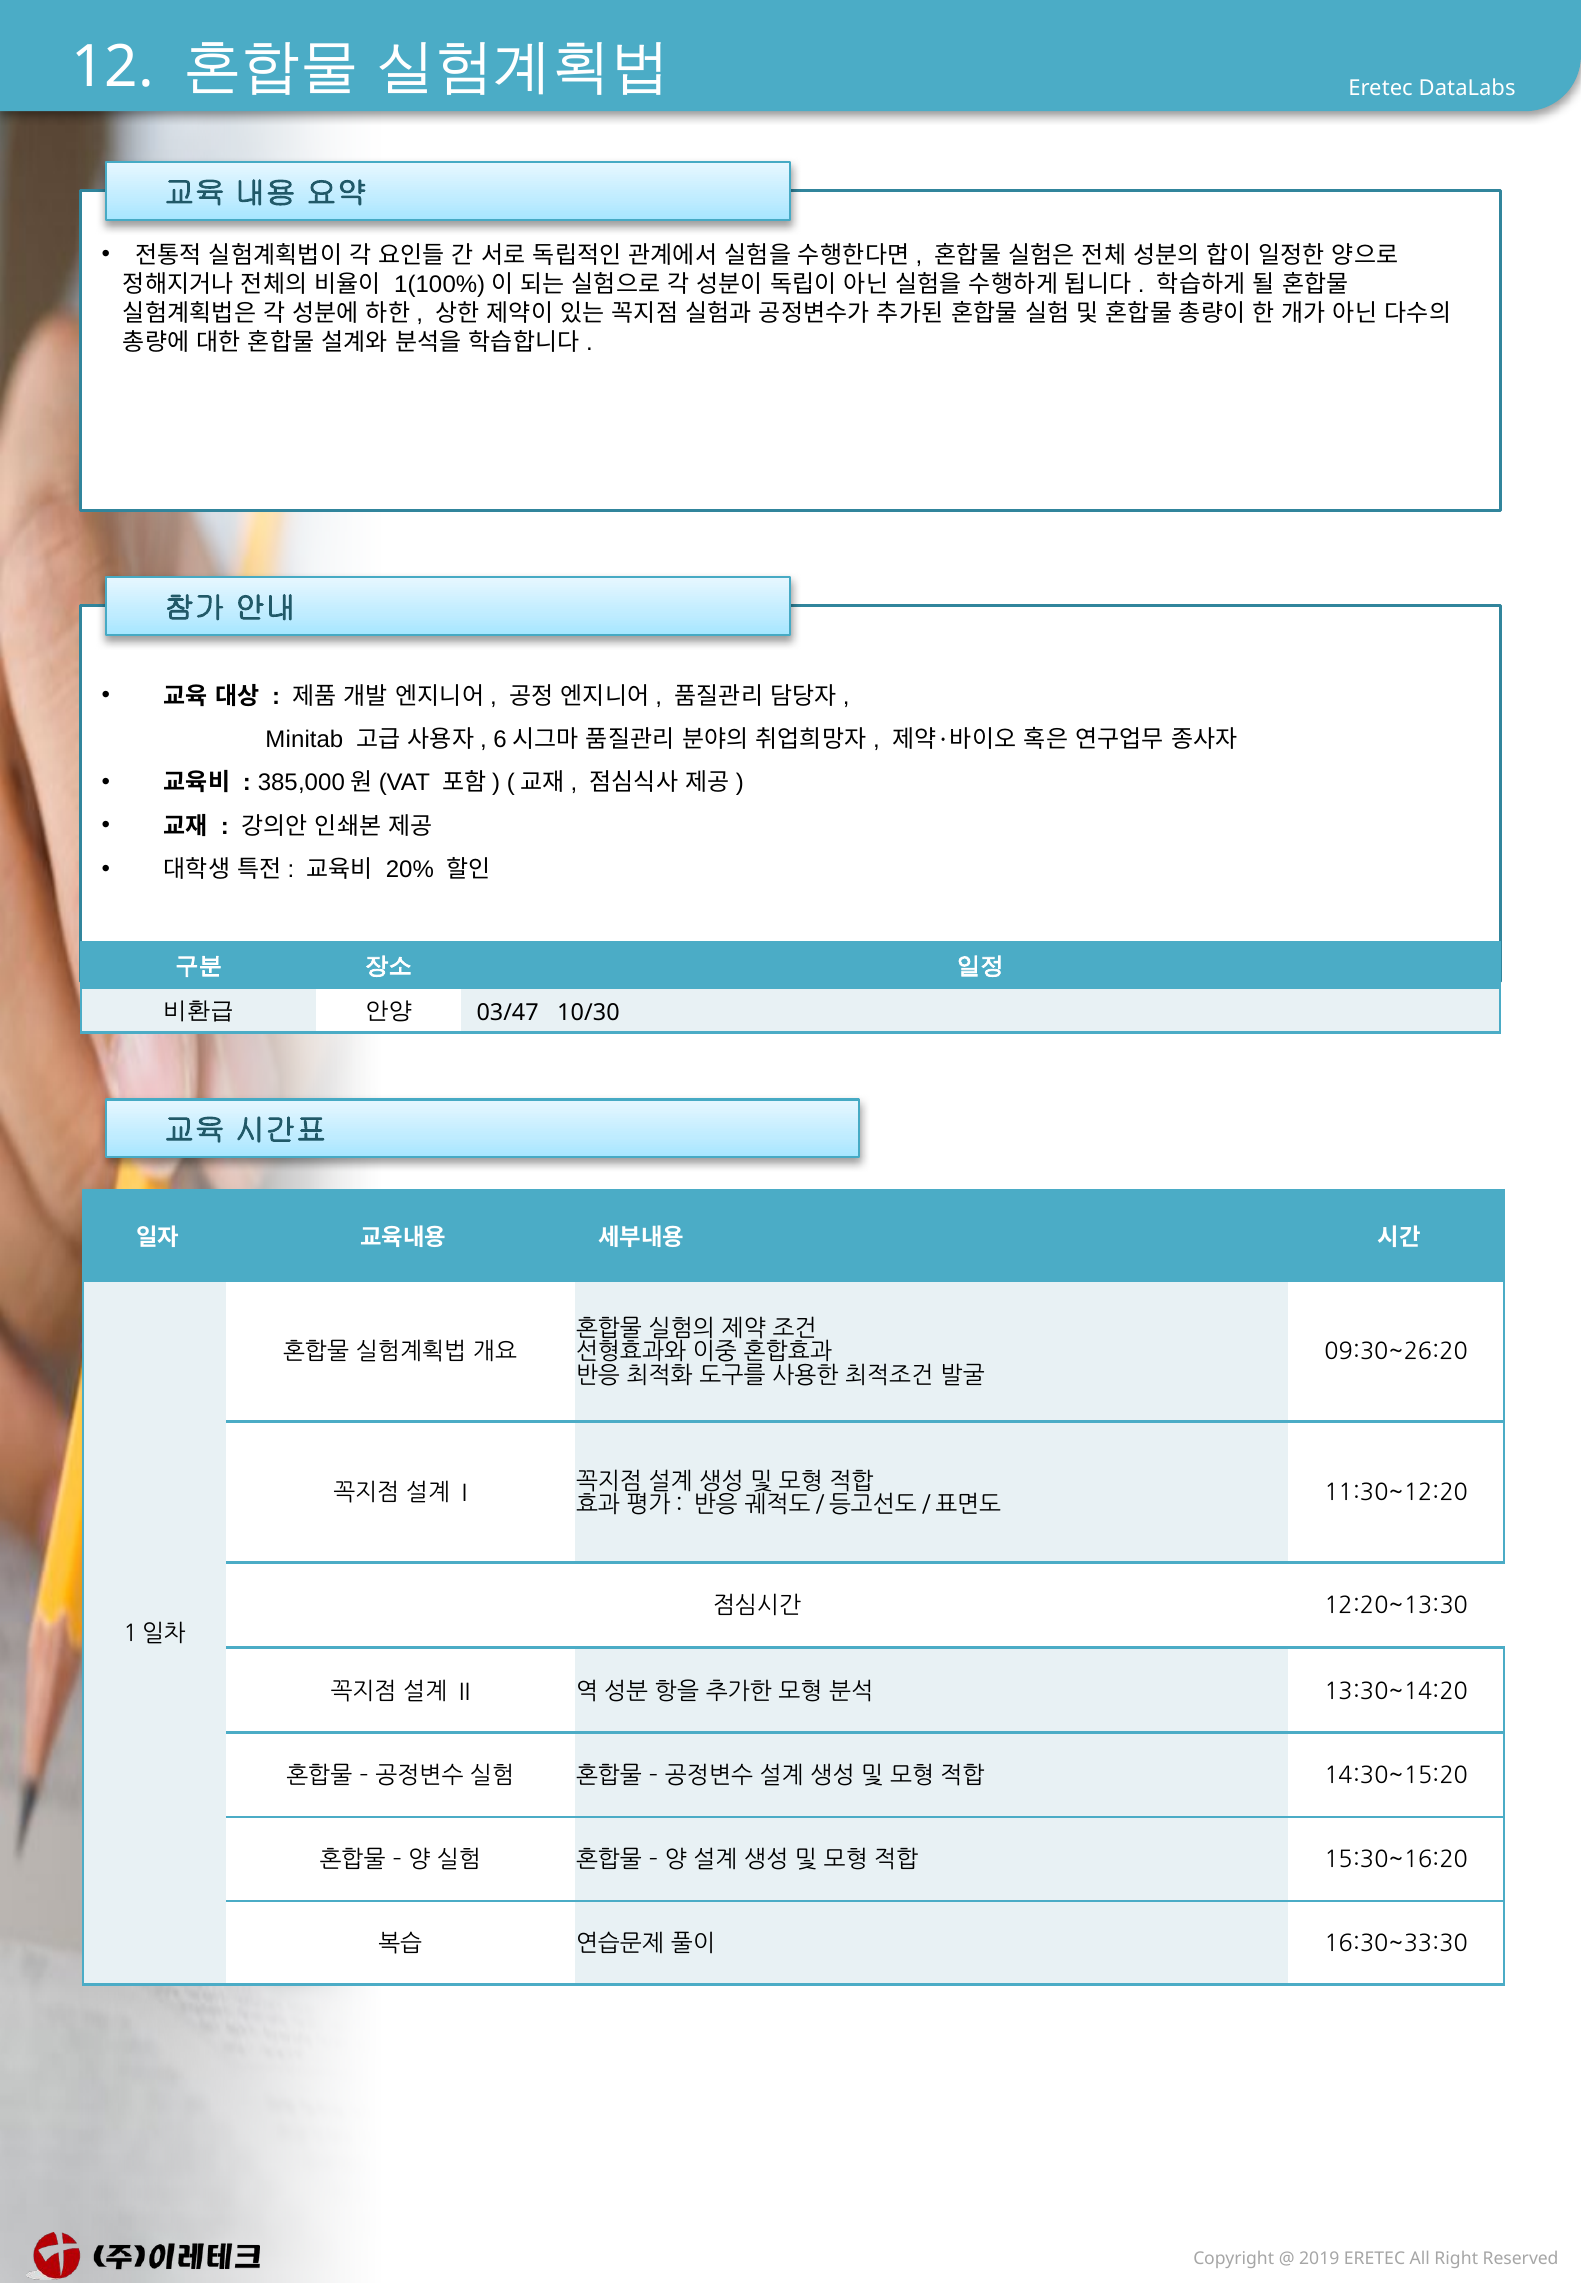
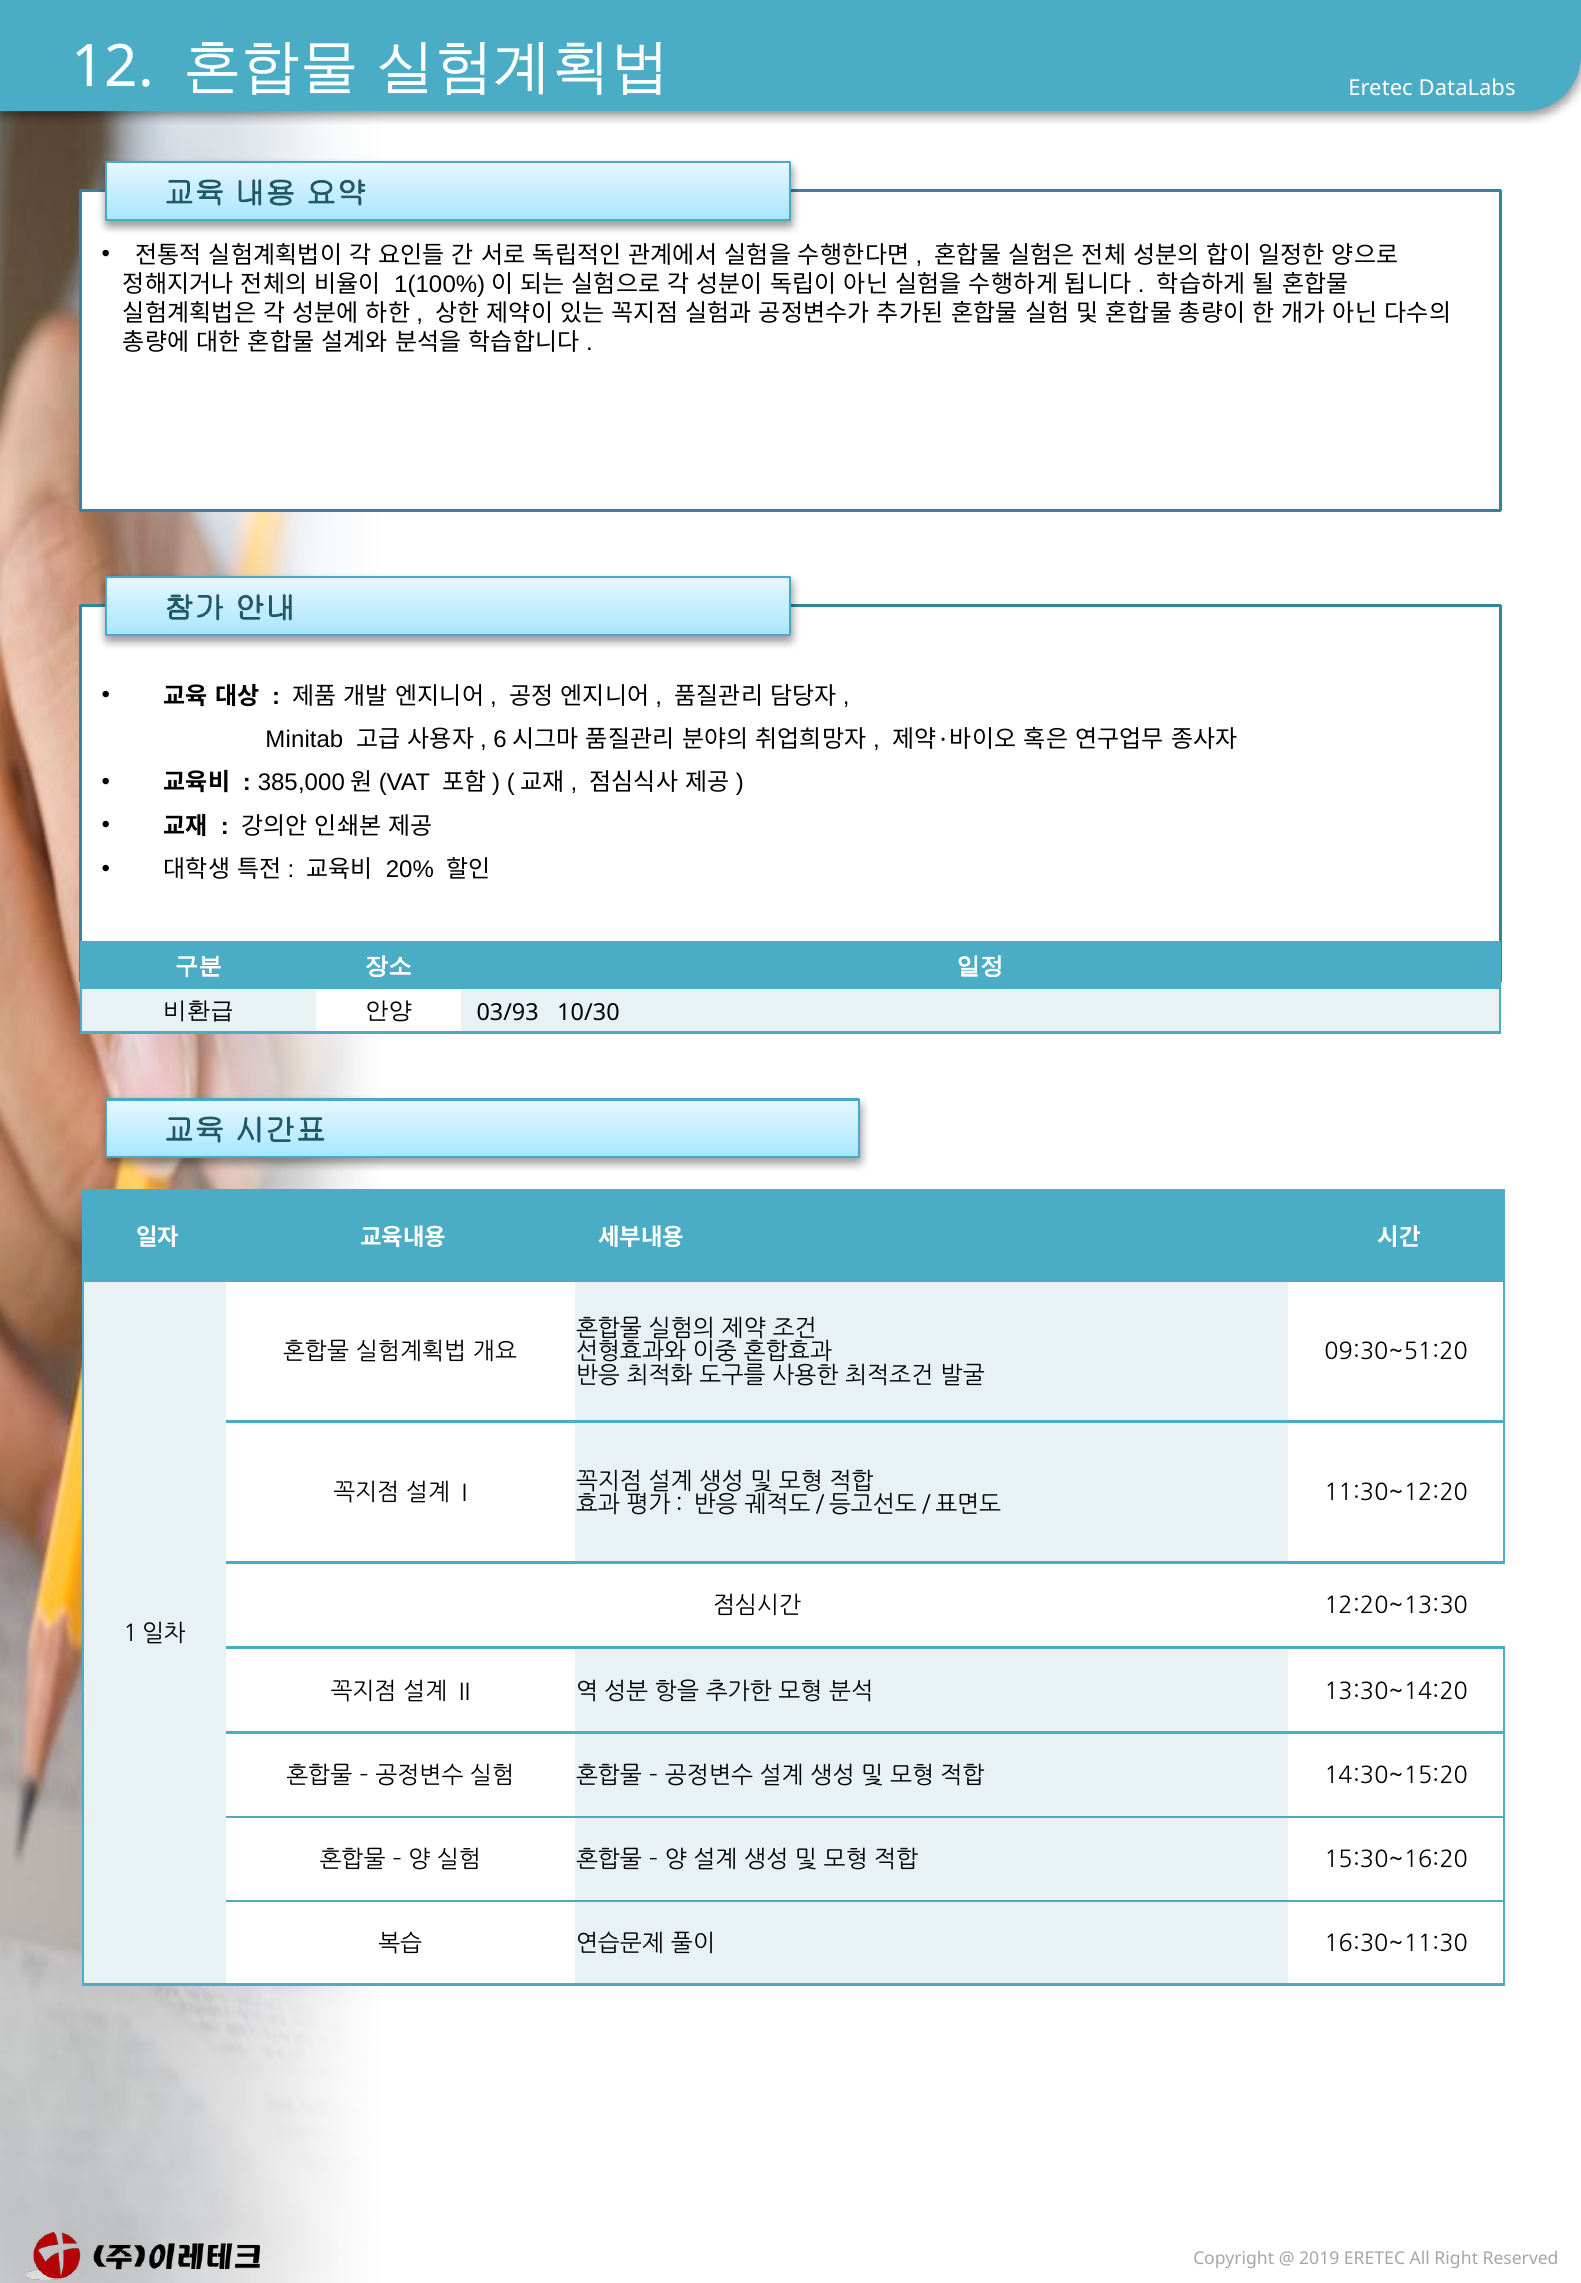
03/47: 03/47 -> 03/93
09:30~26:20: 09:30~26:20 -> 09:30~51:20
16:30~33:30: 16:30~33:30 -> 16:30~11:30
